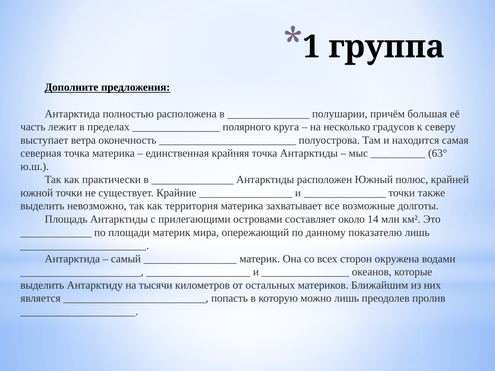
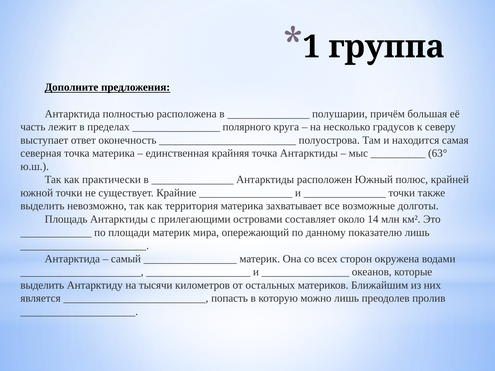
ветра: ветра -> ответ
